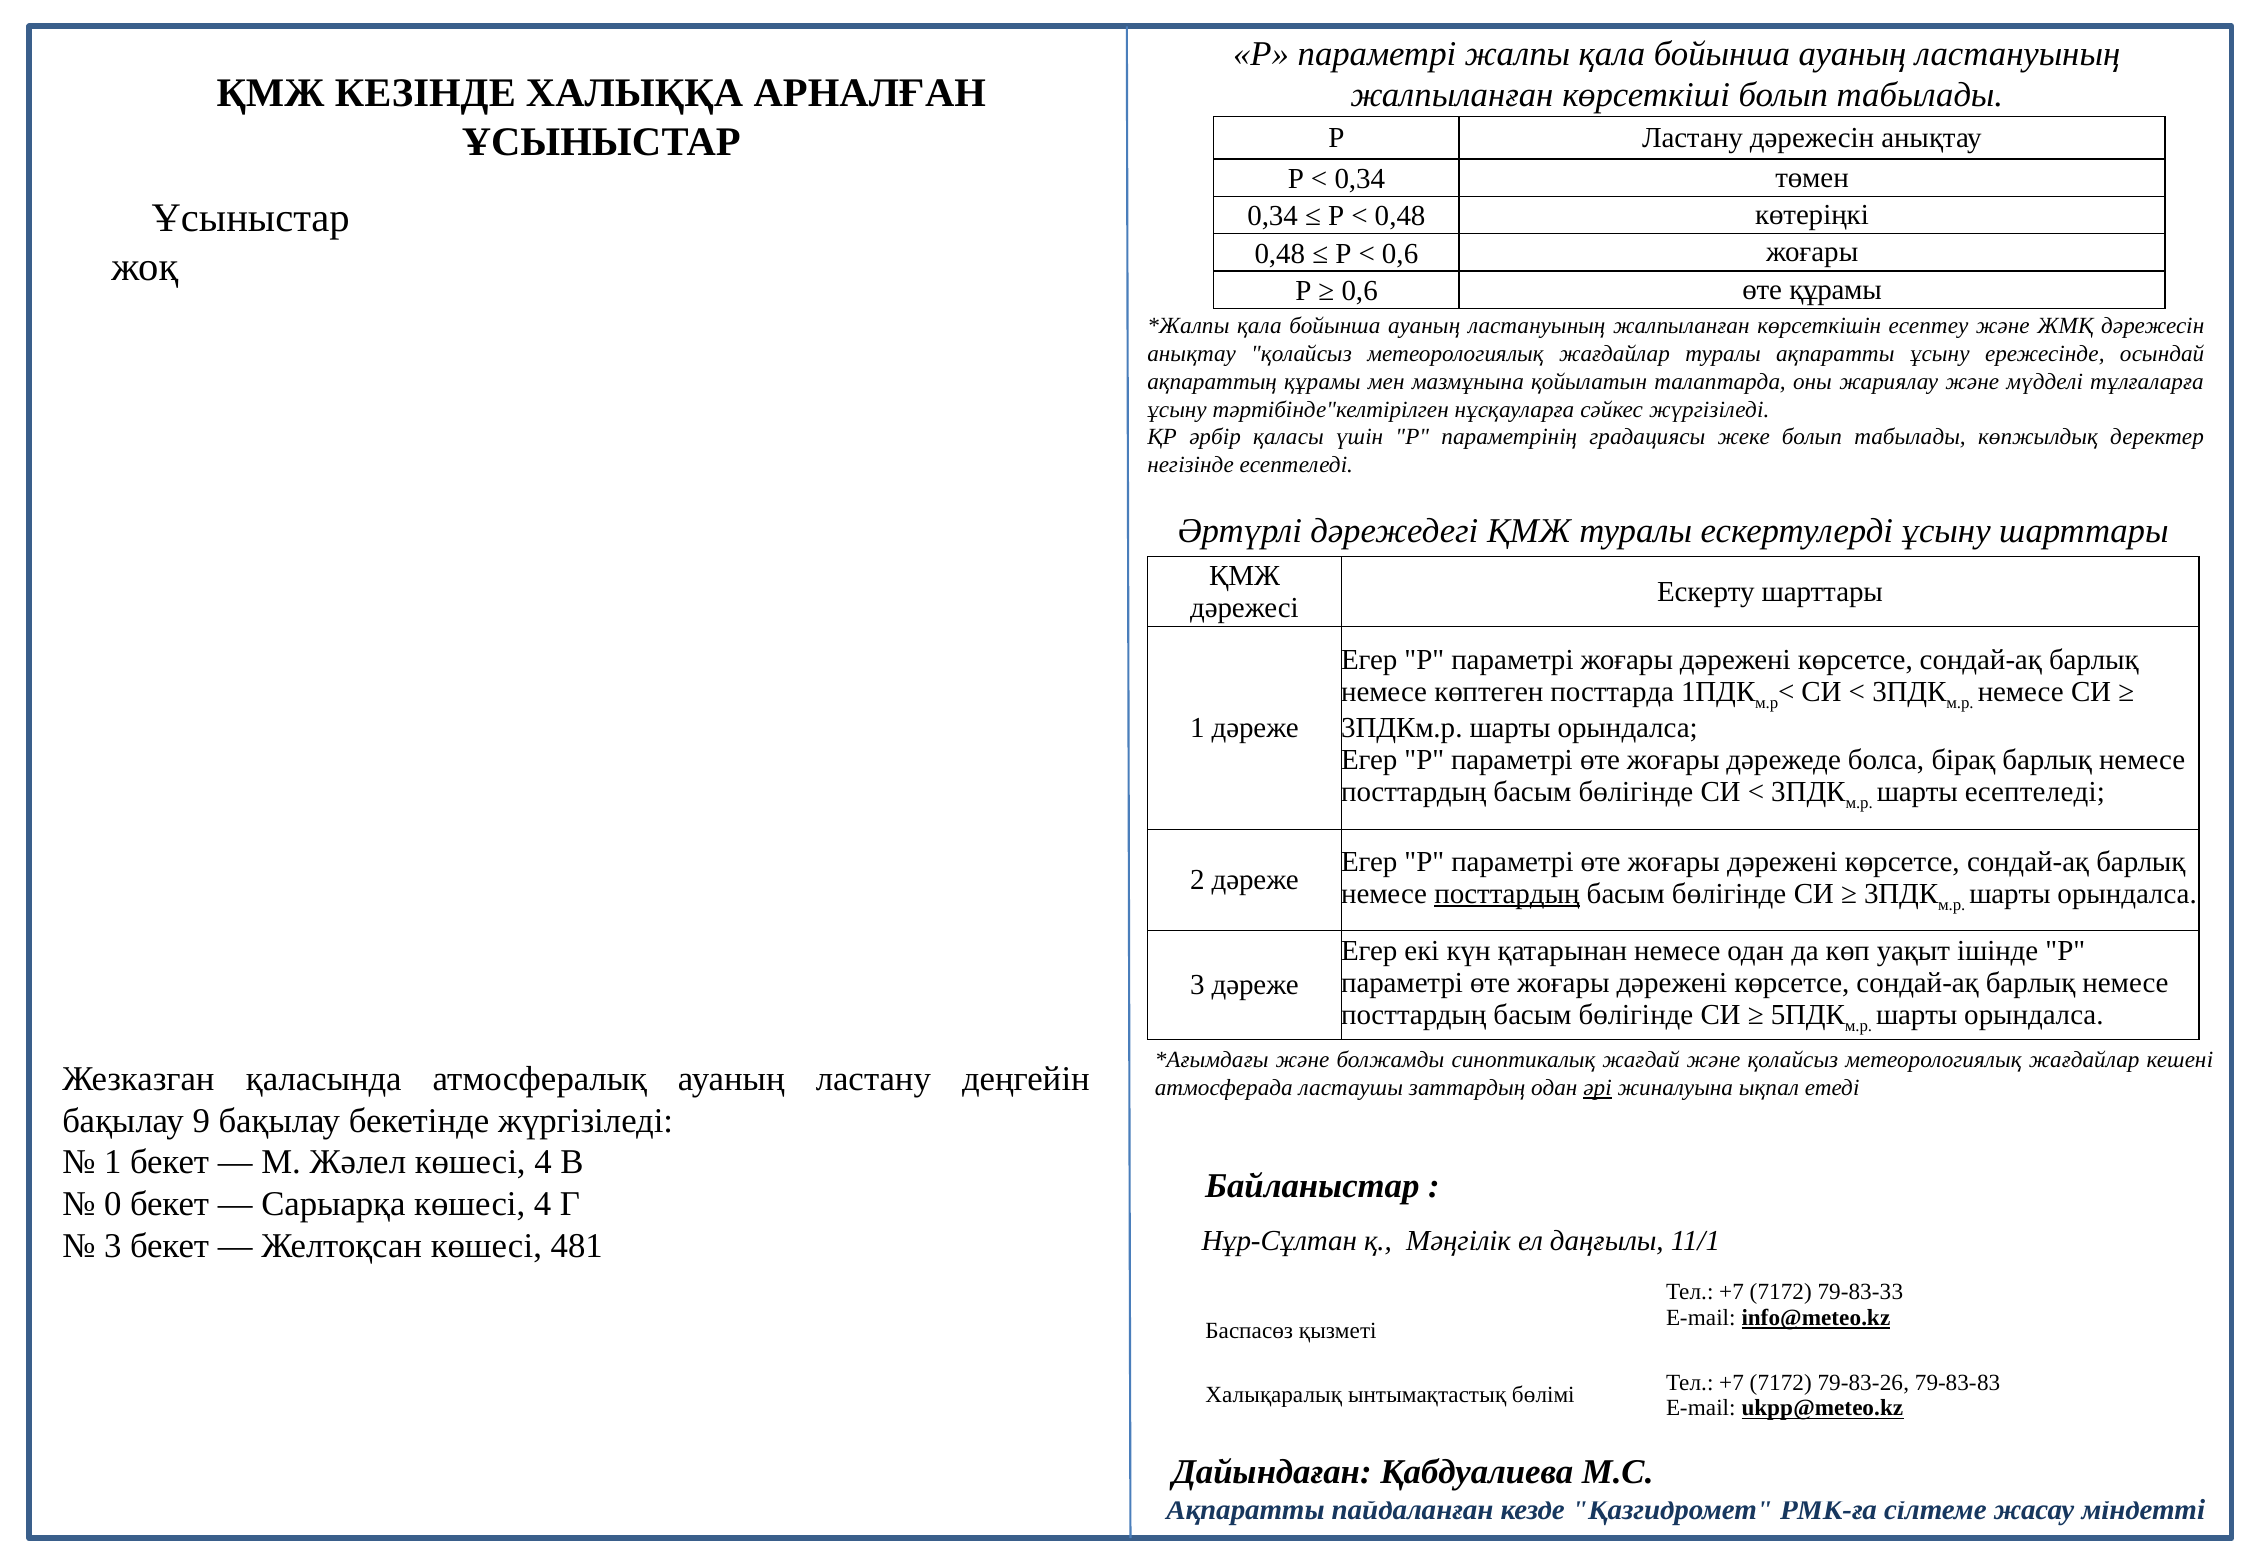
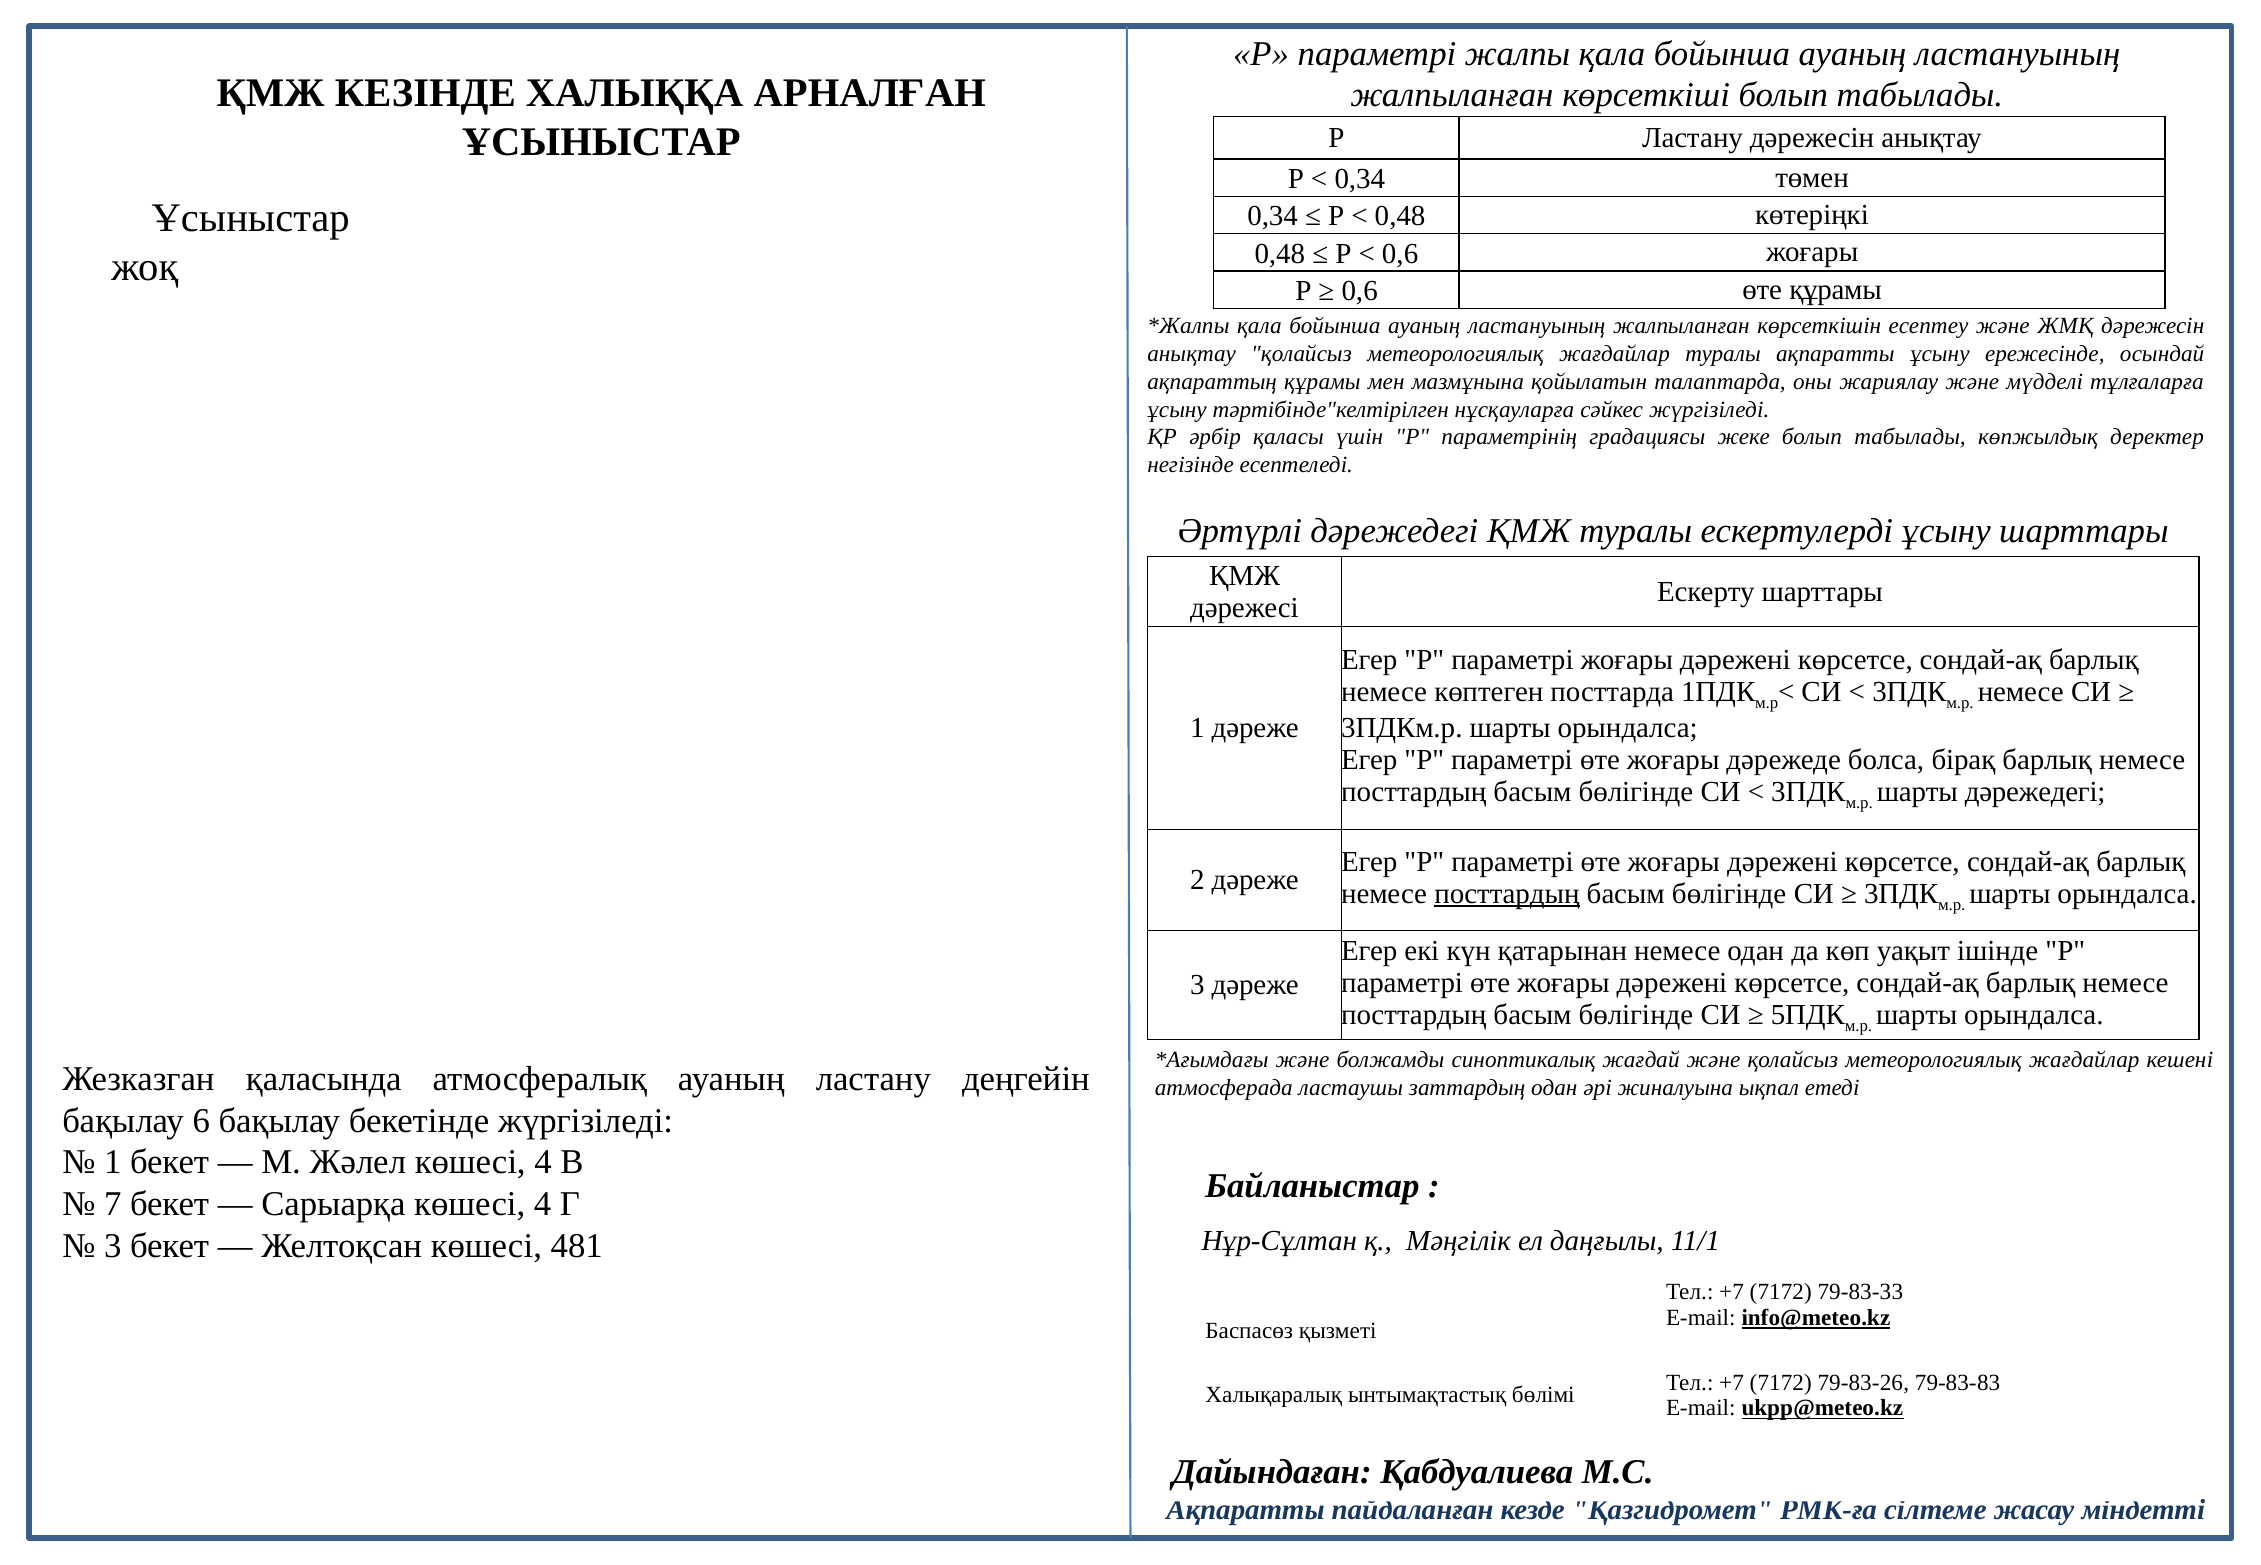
шарты есептеледі: есептеледі -> дәрежедегі
әрі underline: present -> none
9: 9 -> 6
0: 0 -> 7
